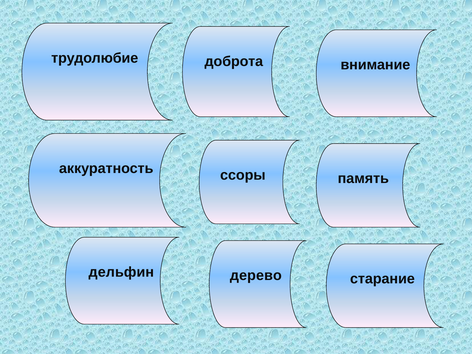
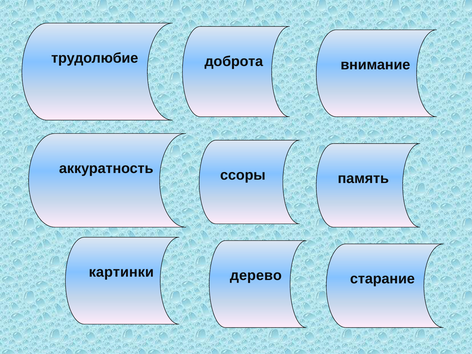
дельфин: дельфин -> картинки
